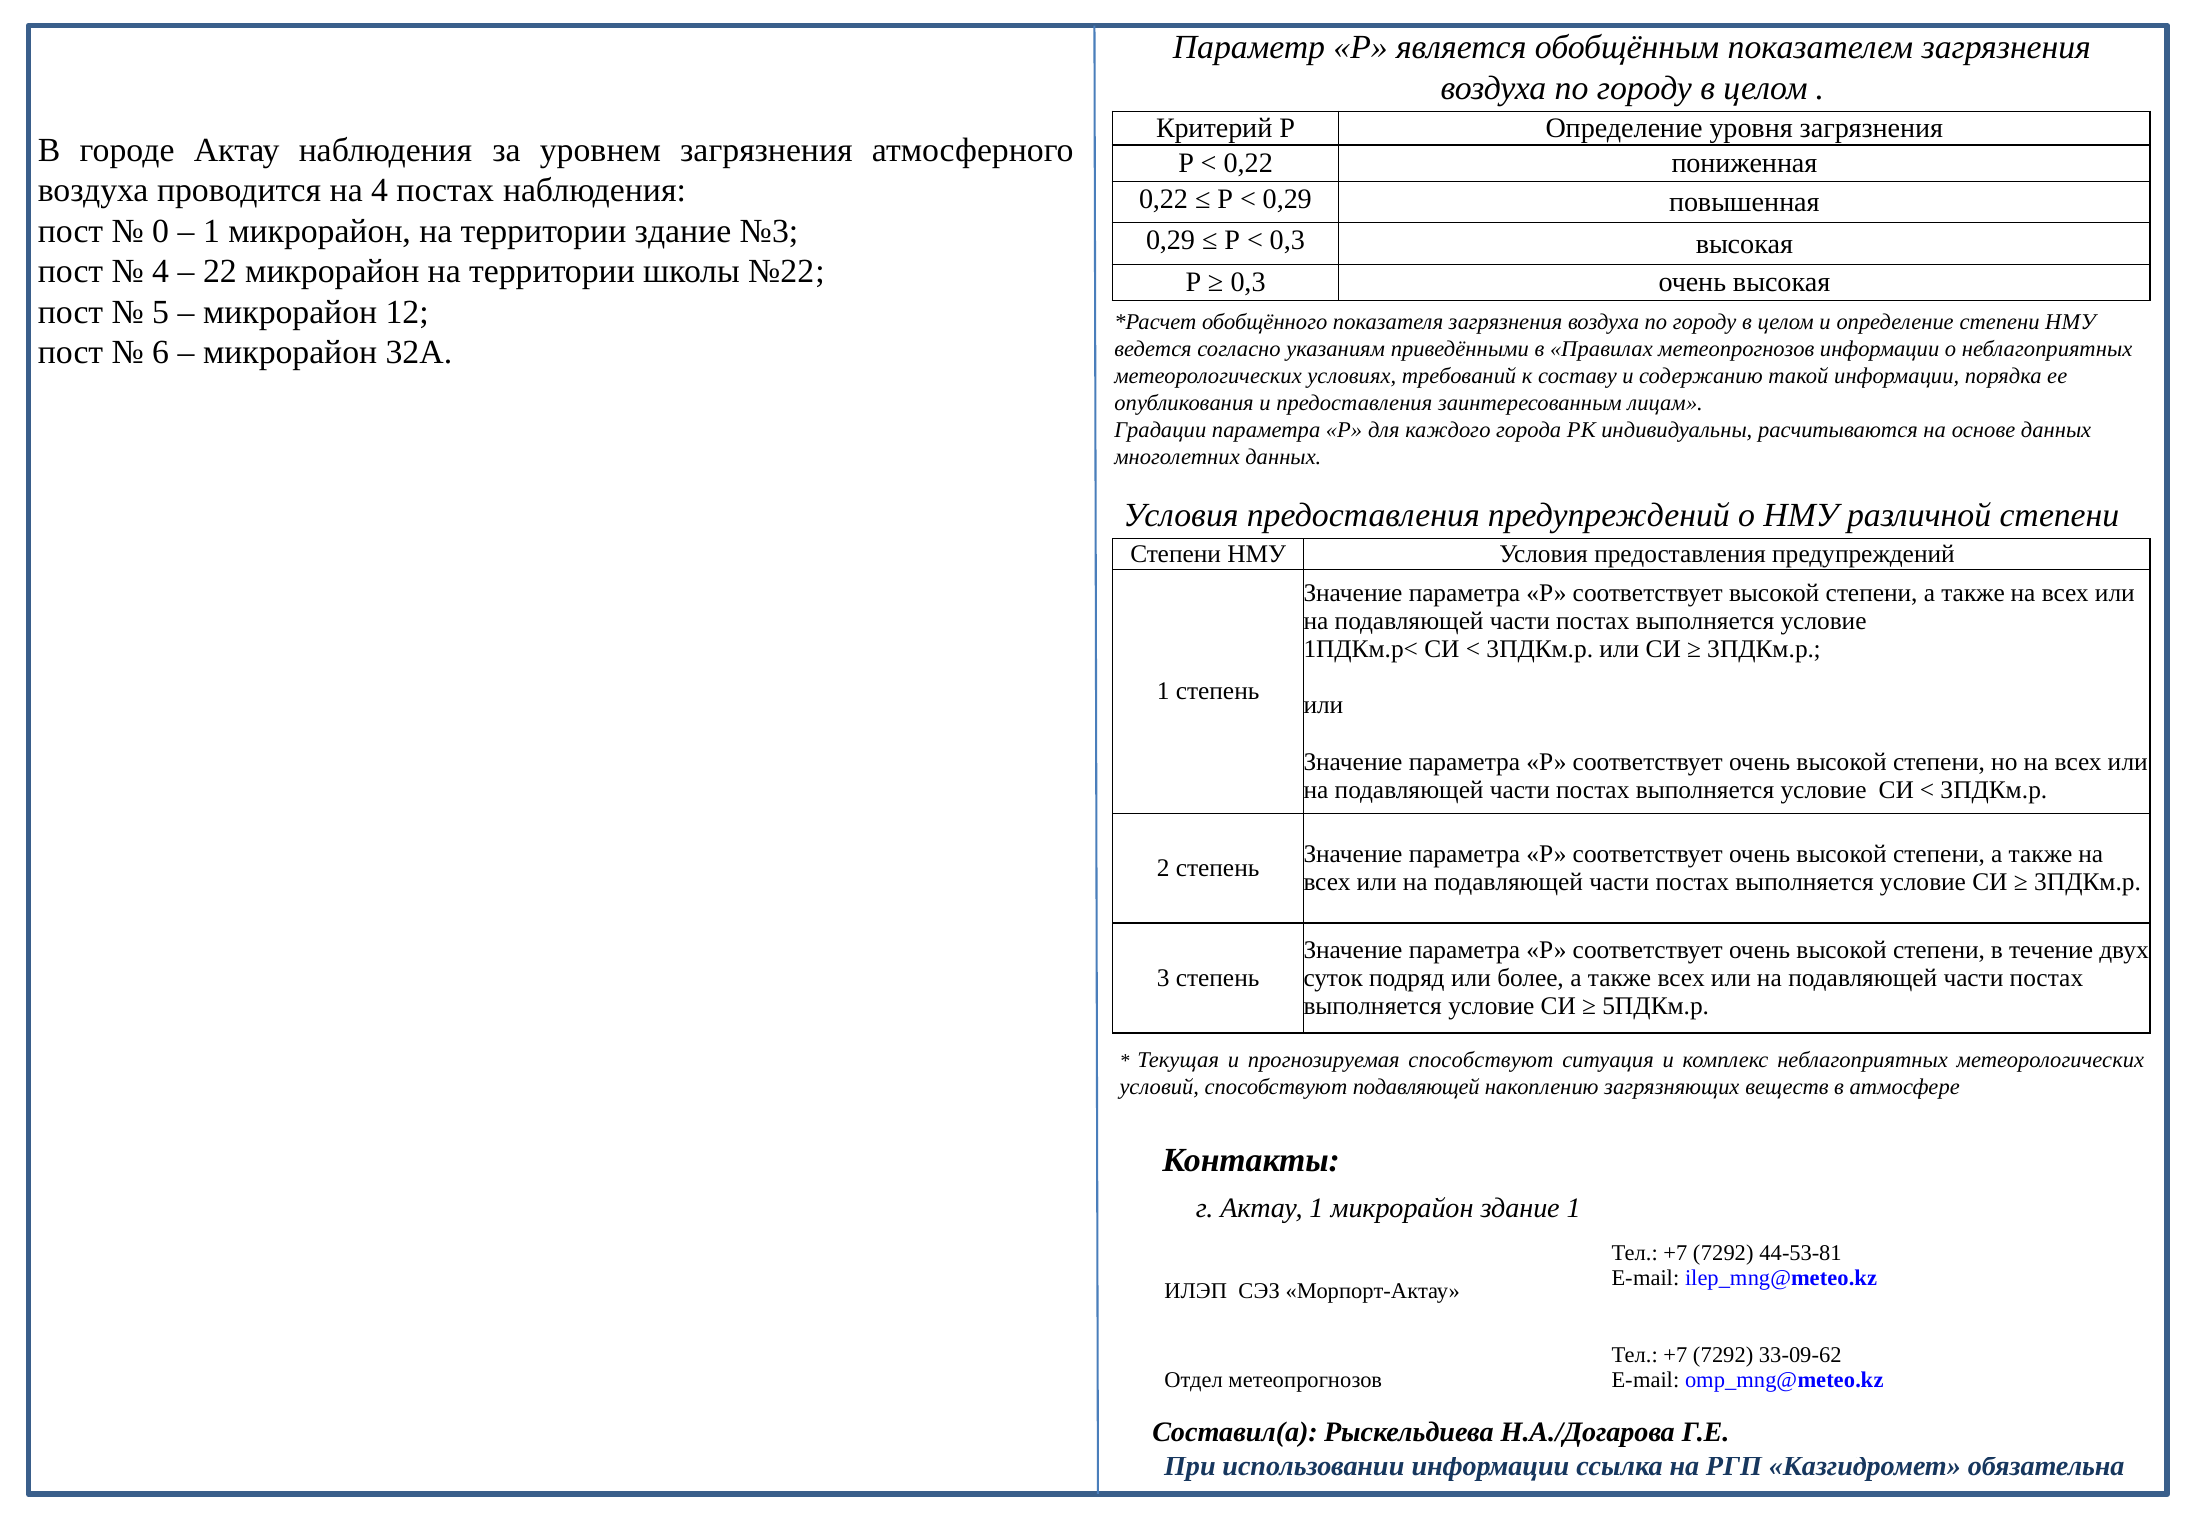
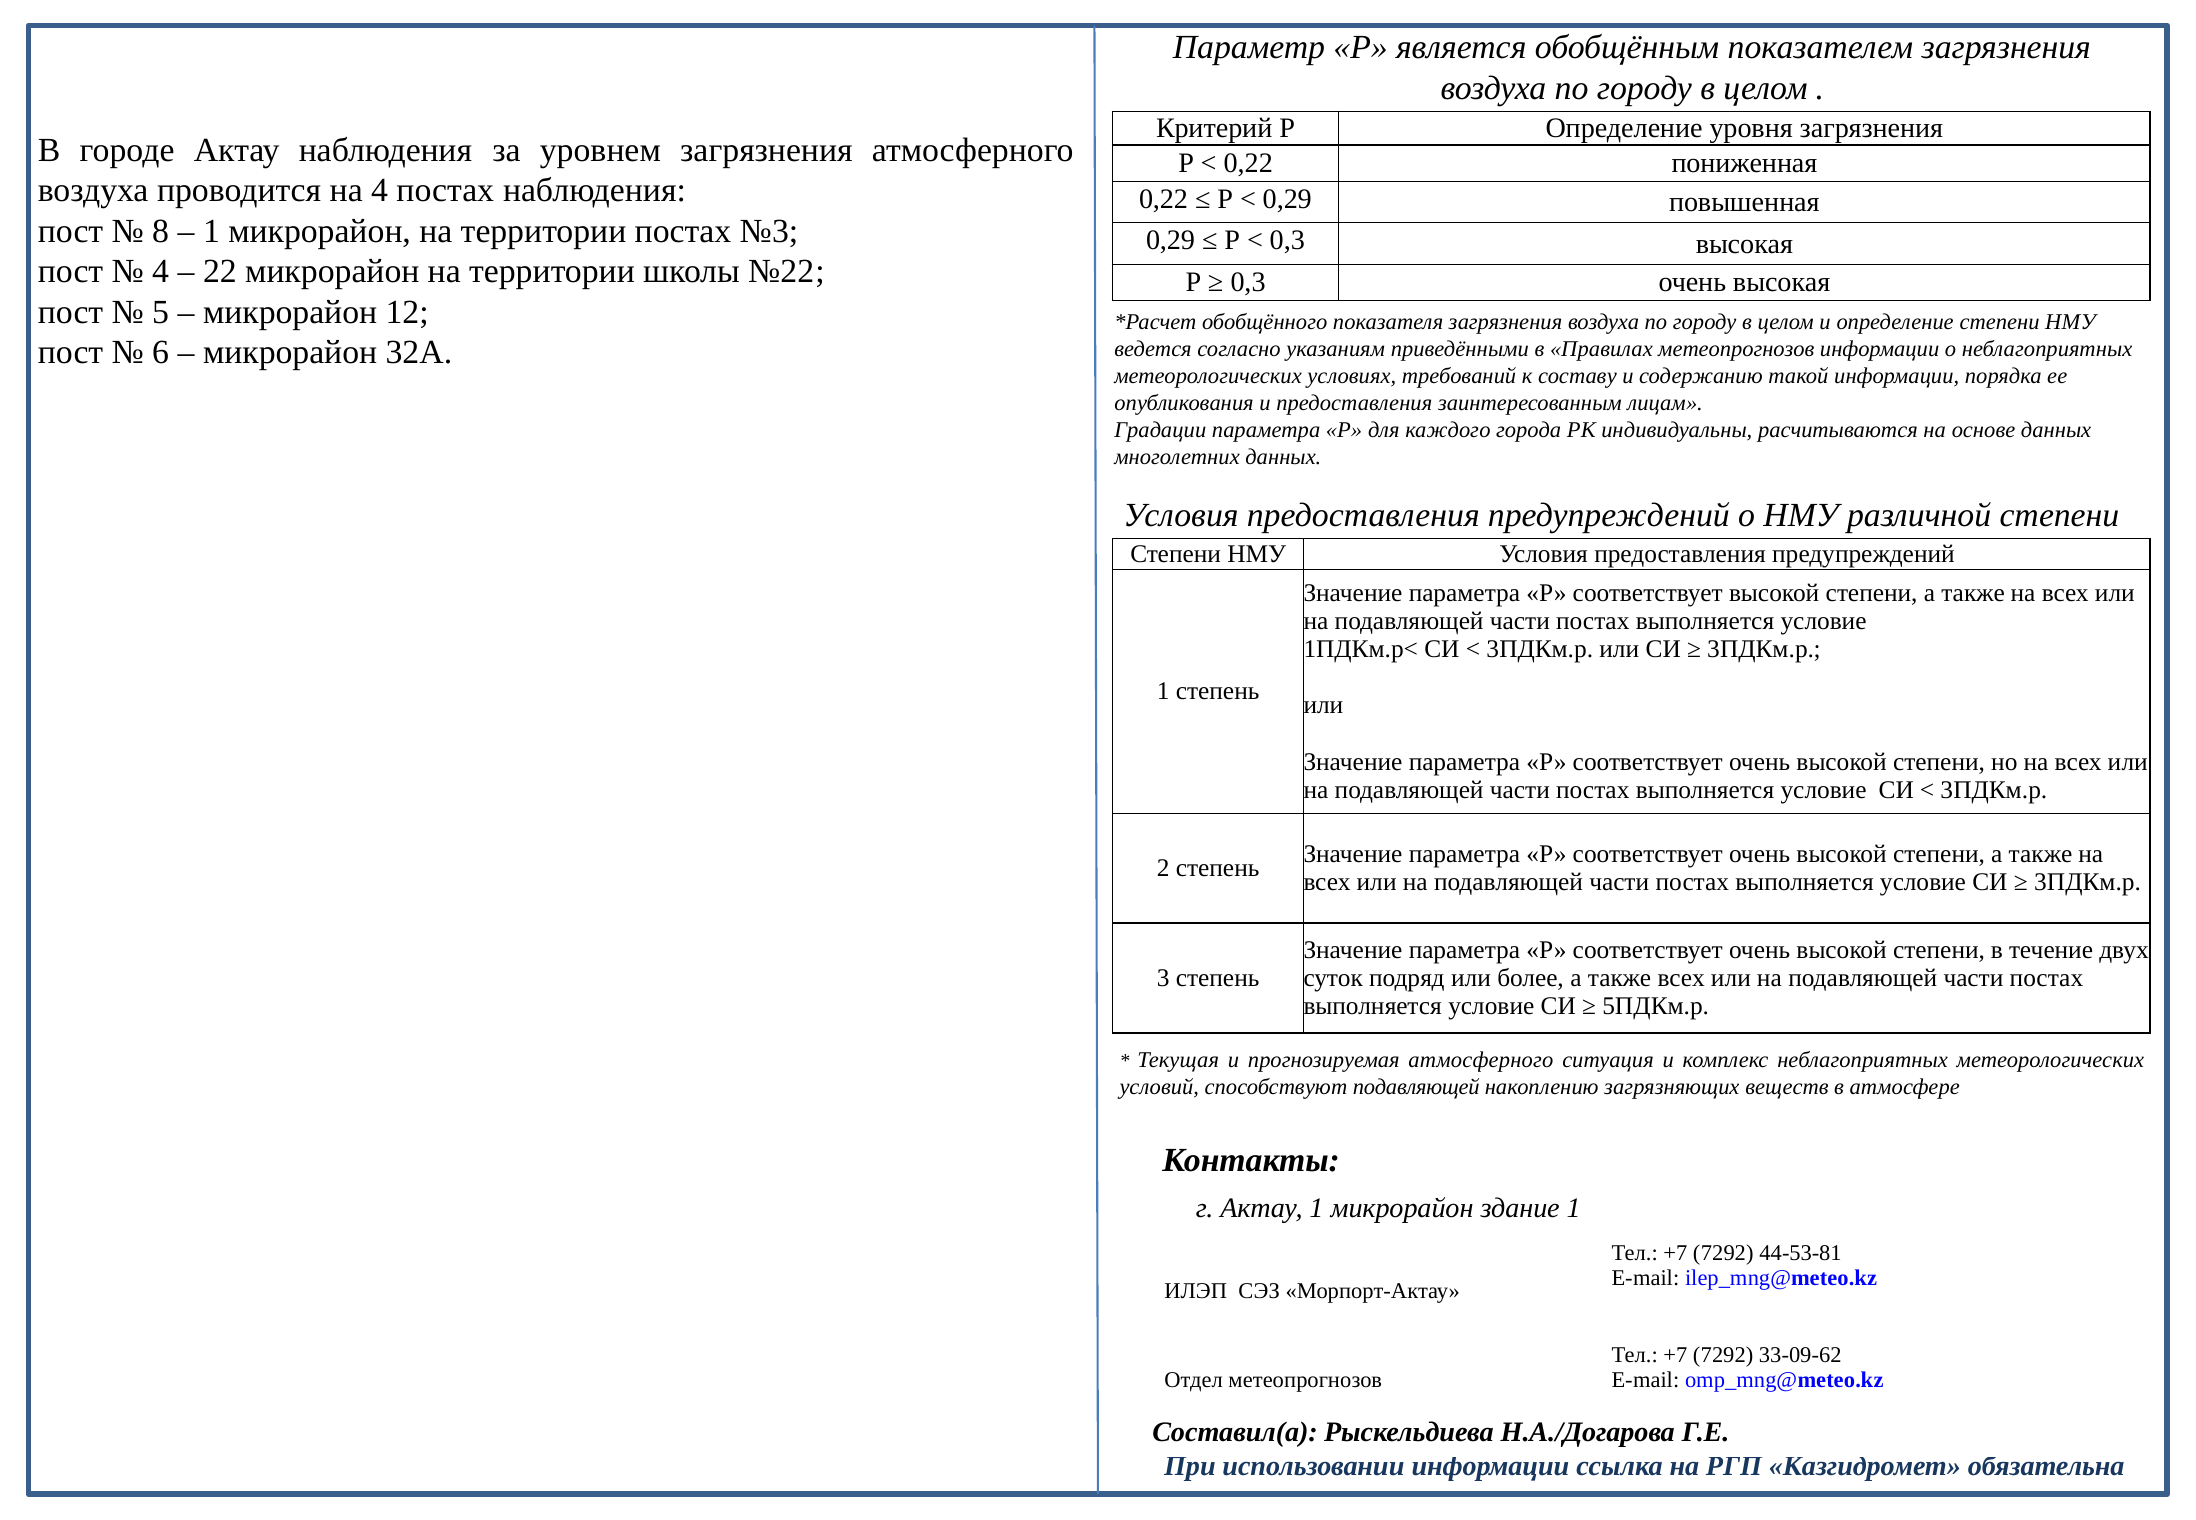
0: 0 -> 8
территории здание: здание -> постах
прогнозируемая способствуют: способствуют -> атмосферного
